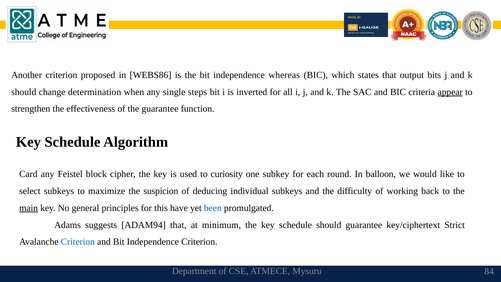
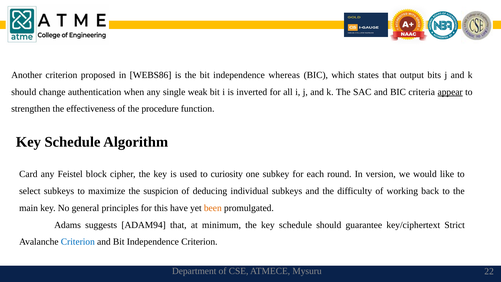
determination: determination -> authentication
steps: steps -> weak
the guarantee: guarantee -> procedure
balloon: balloon -> version
main underline: present -> none
been colour: blue -> orange
84: 84 -> 22
